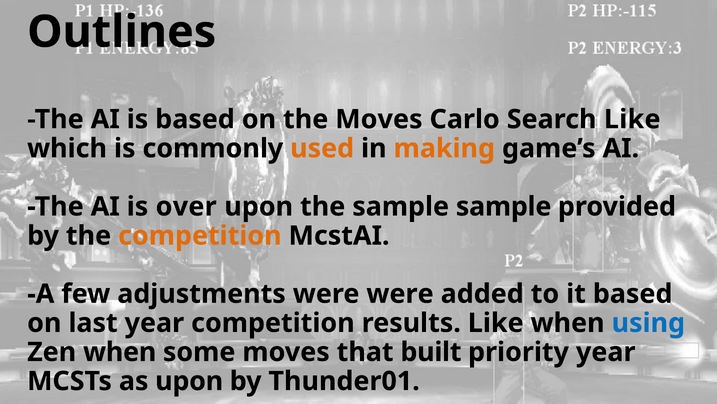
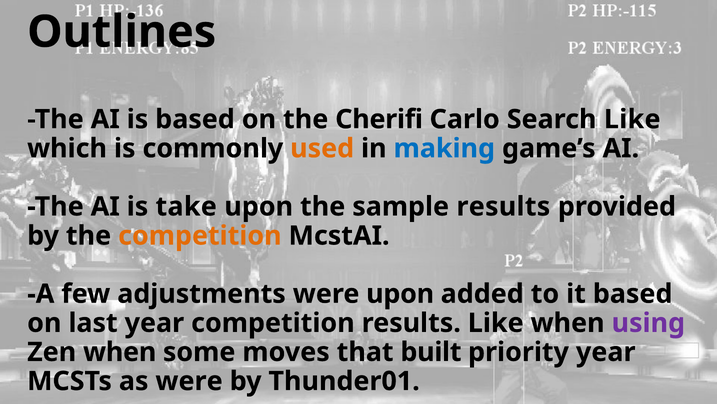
the Moves: Moves -> Cherifi
making colour: orange -> blue
over: over -> take
sample sample: sample -> results
were were: were -> upon
using colour: blue -> purple
as upon: upon -> were
